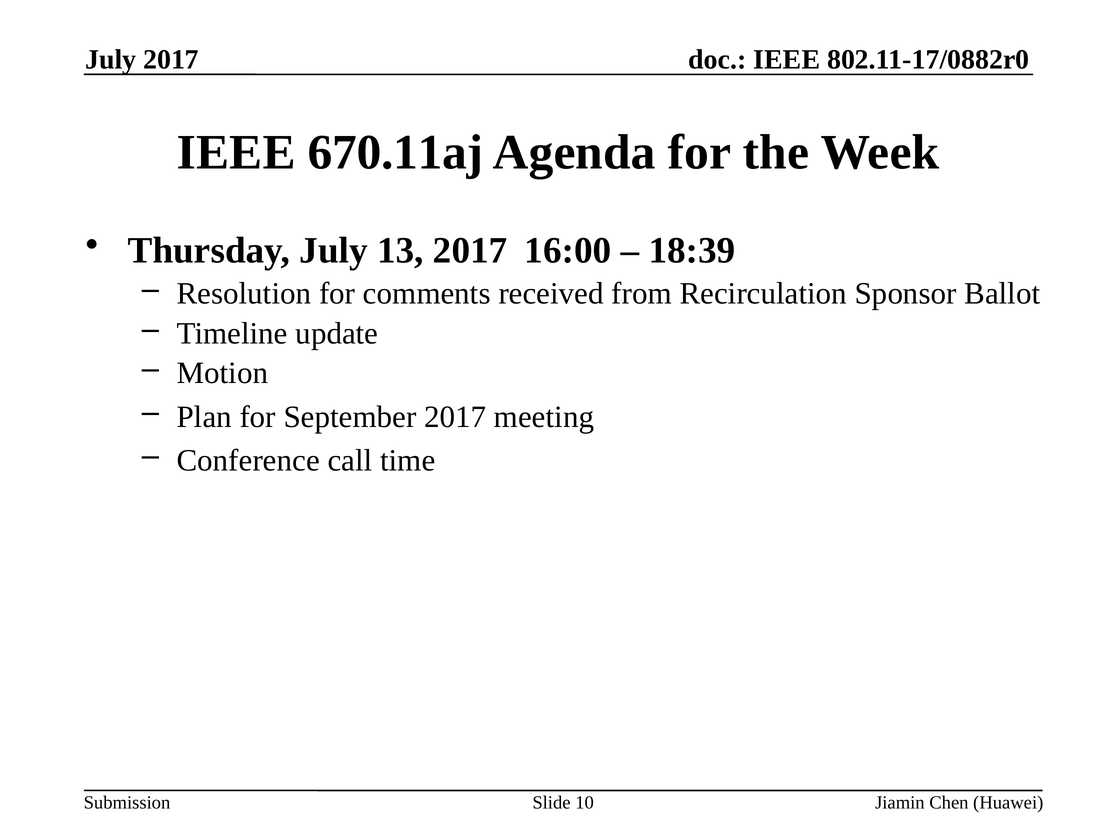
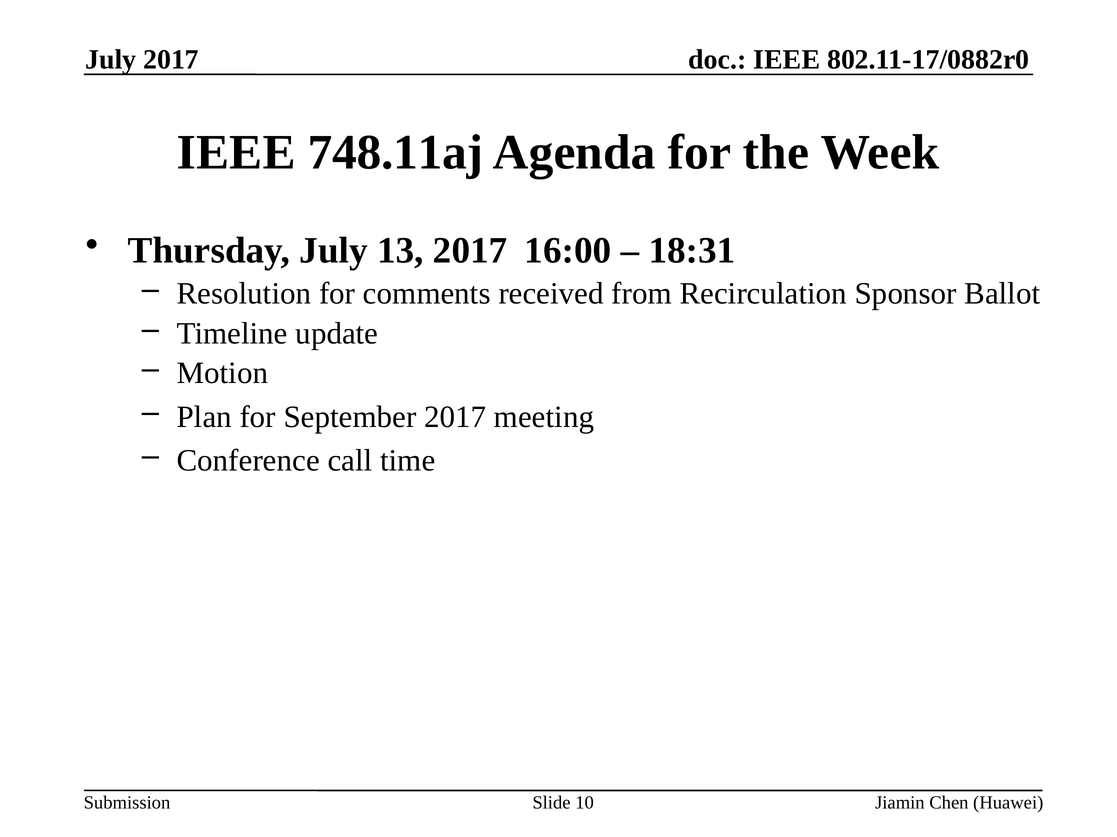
670.11aj: 670.11aj -> 748.11aj
18:39: 18:39 -> 18:31
